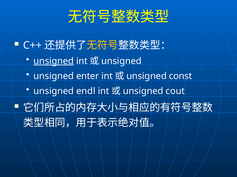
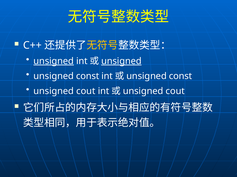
unsigned at (121, 61) underline: none -> present
enter at (88, 76): enter -> const
endl at (86, 91): endl -> cout
